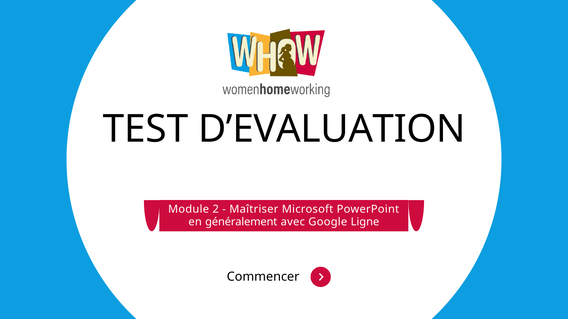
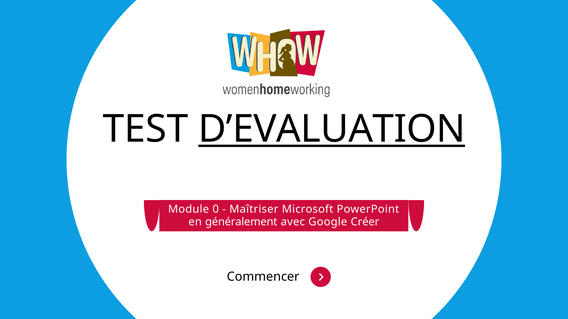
D’EVALUATION underline: none -> present
2: 2 -> 0
Ligne: Ligne -> Créer
